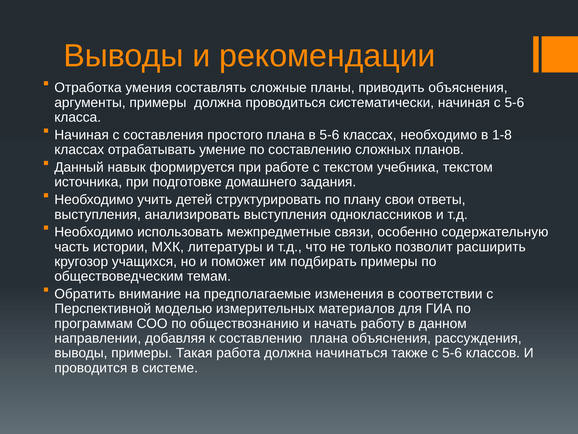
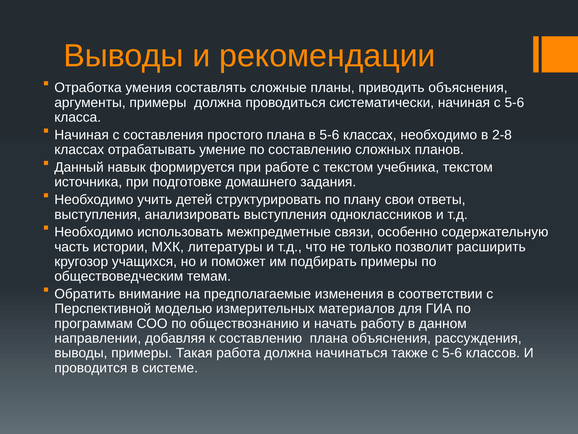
1-8: 1-8 -> 2-8
